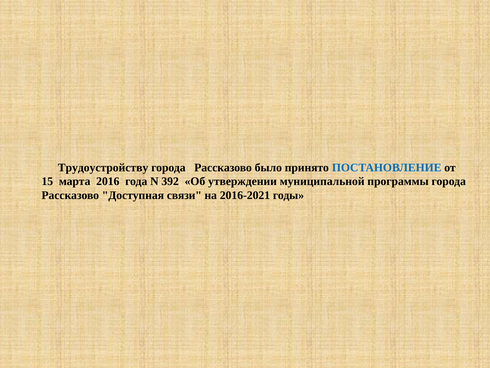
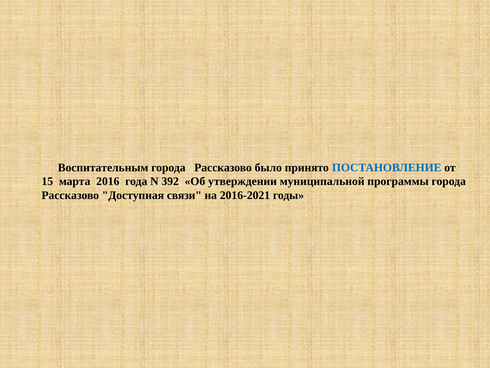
Трудоустройству: Трудоустройству -> Воспитательным
